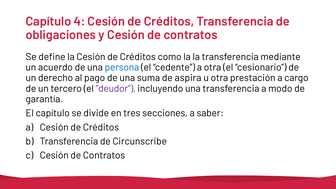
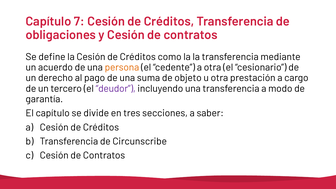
4: 4 -> 7
persona colour: blue -> orange
aspira: aspira -> objeto
